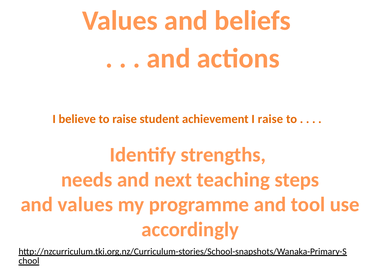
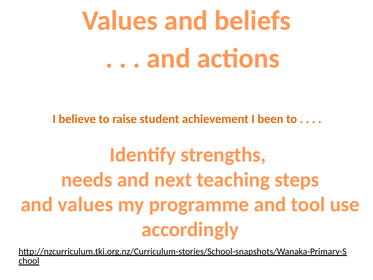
I raise: raise -> been
